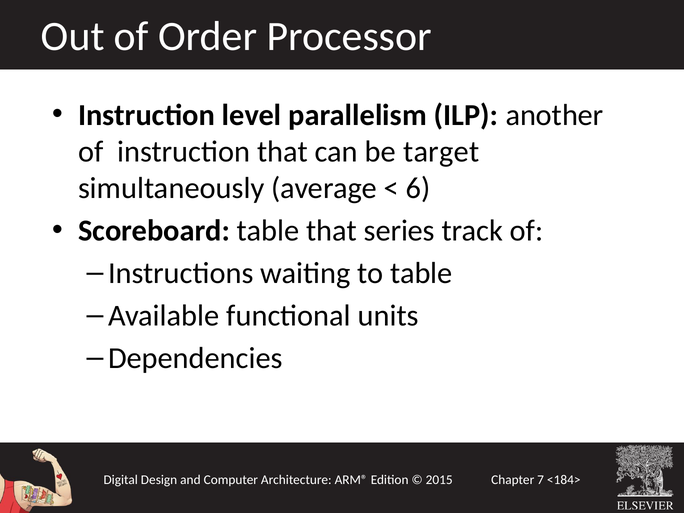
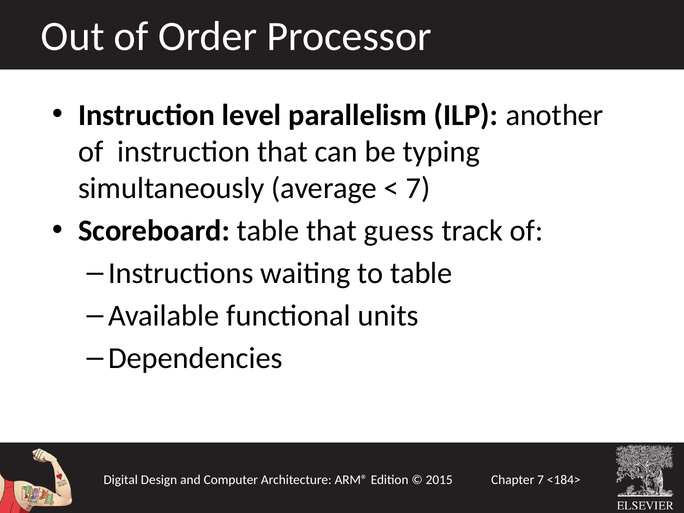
target: target -> typing
6 at (418, 188): 6 -> 7
series: series -> guess
